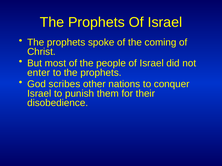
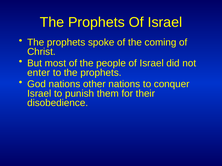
God scribes: scribes -> nations
